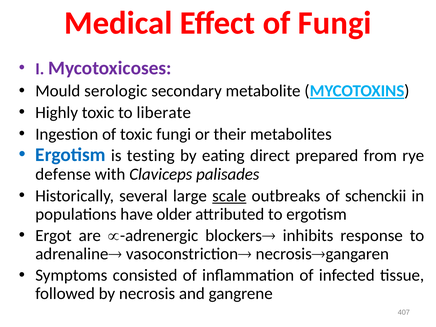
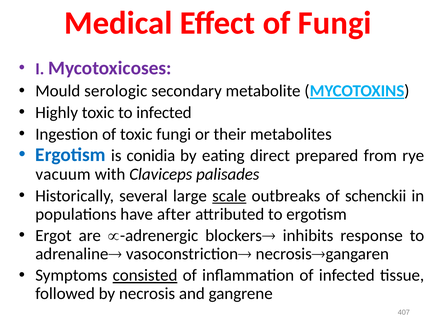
to liberate: liberate -> infected
testing: testing -> conidia
defense: defense -> vacuum
older: older -> after
consisted underline: none -> present
